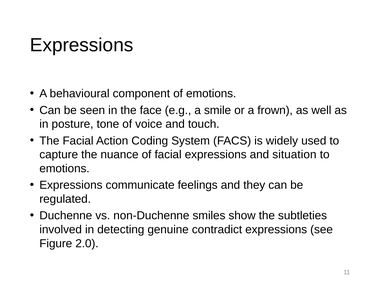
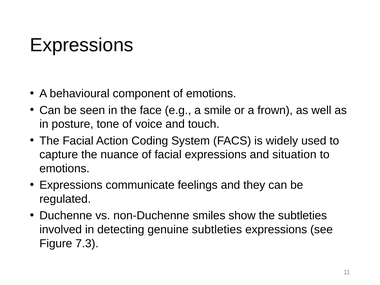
genuine contradict: contradict -> subtleties
2.0: 2.0 -> 7.3
